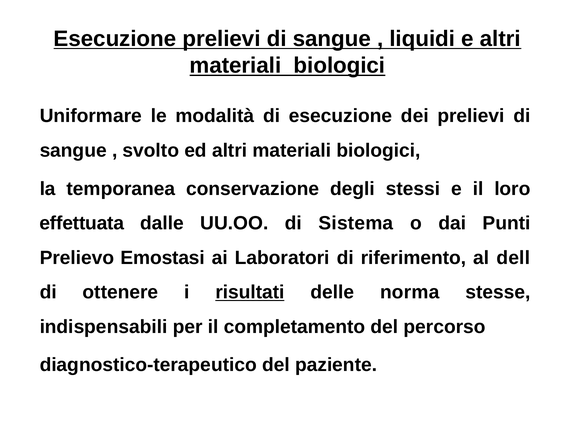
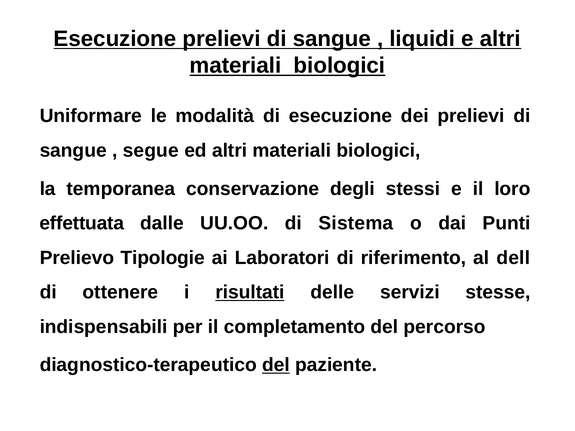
svolto: svolto -> segue
Emostasi: Emostasi -> Tipologie
norma: norma -> servizi
del at (276, 365) underline: none -> present
